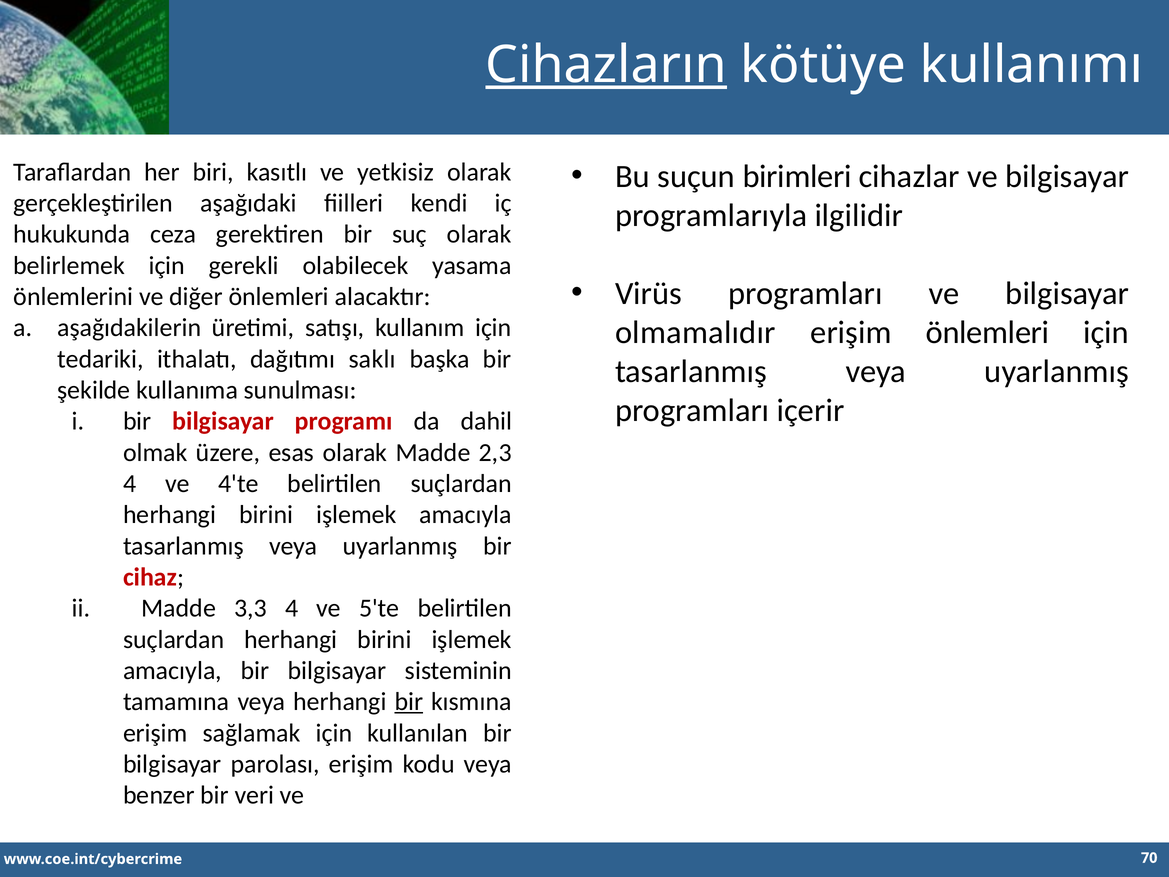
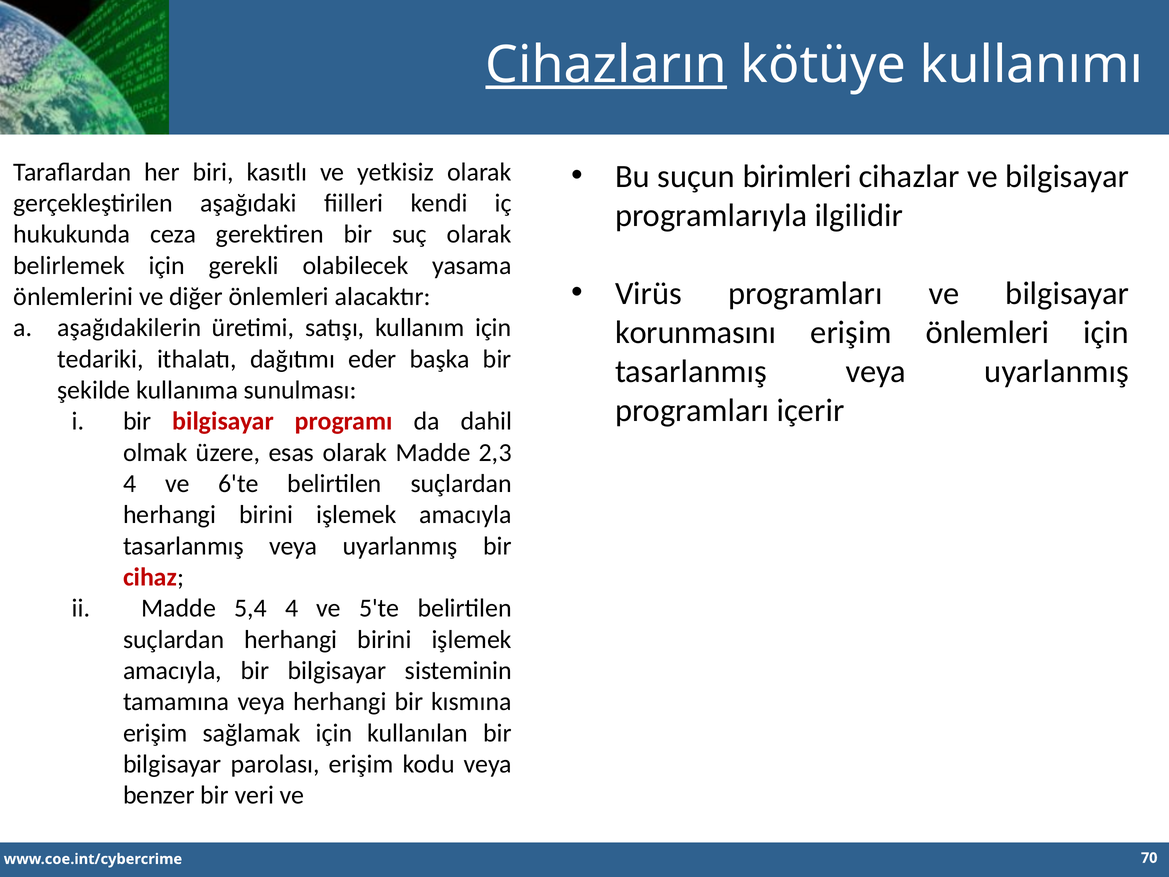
olmamalıdır: olmamalıdır -> korunmasını
saklı: saklı -> eder
4'te: 4'te -> 6'te
3,3: 3,3 -> 5,4
bir at (409, 702) underline: present -> none
